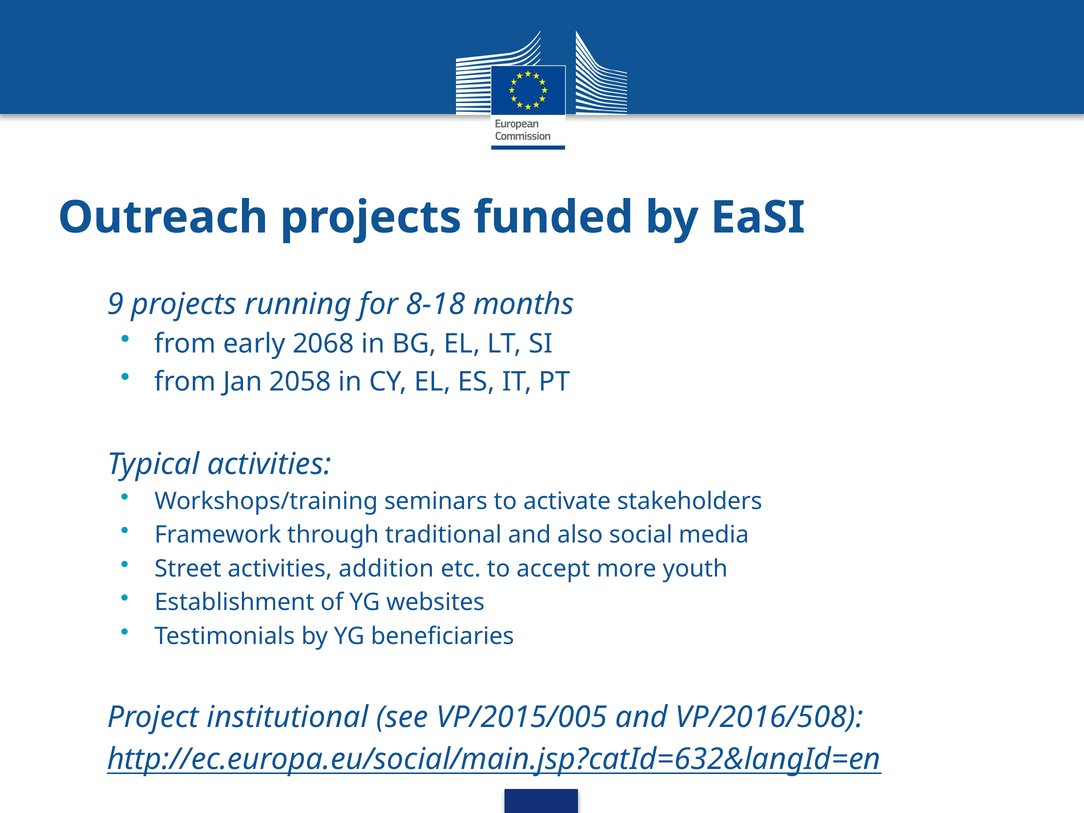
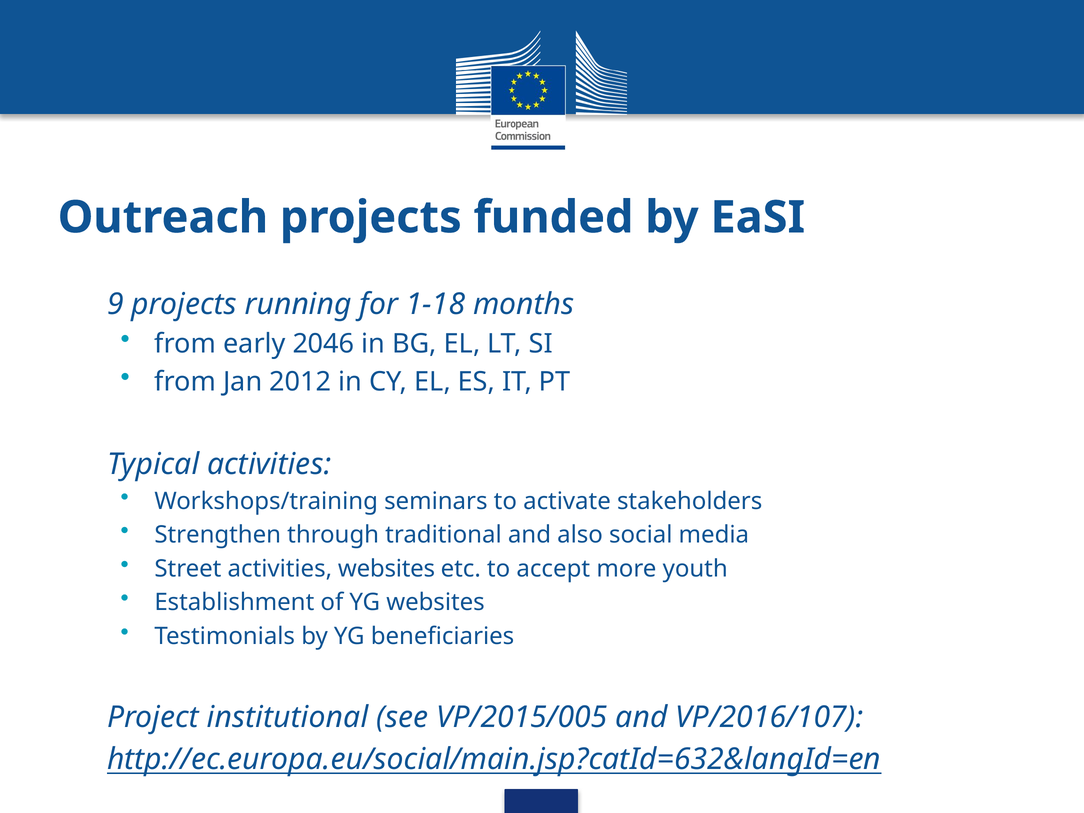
8-18: 8-18 -> 1-18
2068: 2068 -> 2046
2058: 2058 -> 2012
Framework: Framework -> Strengthen
activities addition: addition -> websites
VP/2016/508: VP/2016/508 -> VP/2016/107
